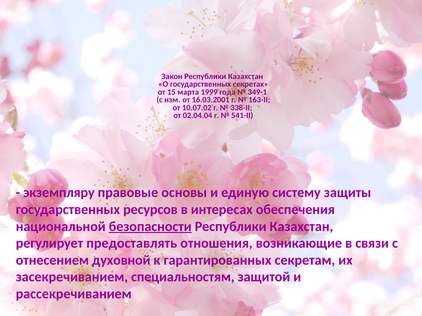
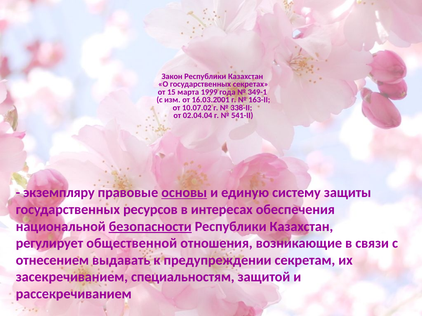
основы underline: none -> present
предоставлять: предоставлять -> общественной
духовной: духовной -> выдавать
гарантированных: гарантированных -> предупреждении
